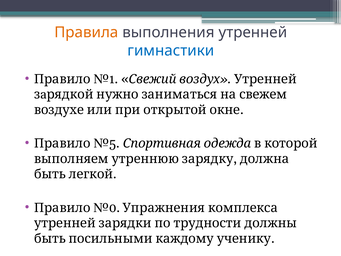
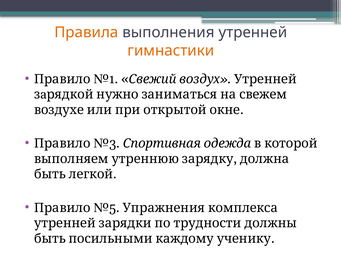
гимнастики colour: blue -> orange
№5: №5 -> №3
№0: №0 -> №5
